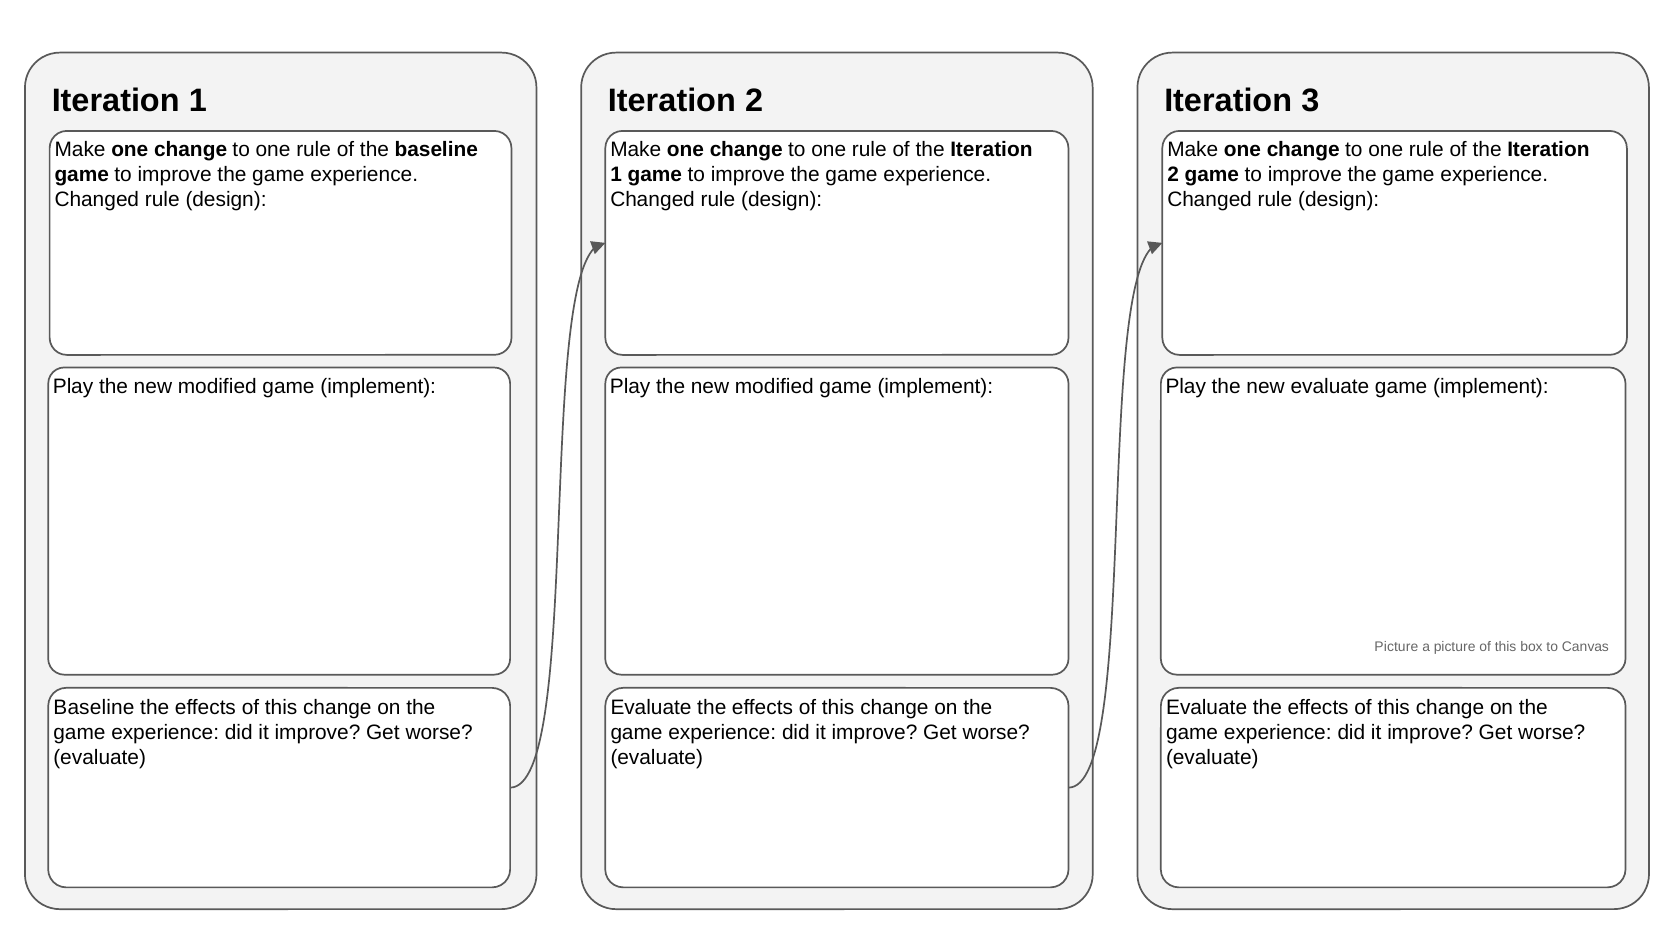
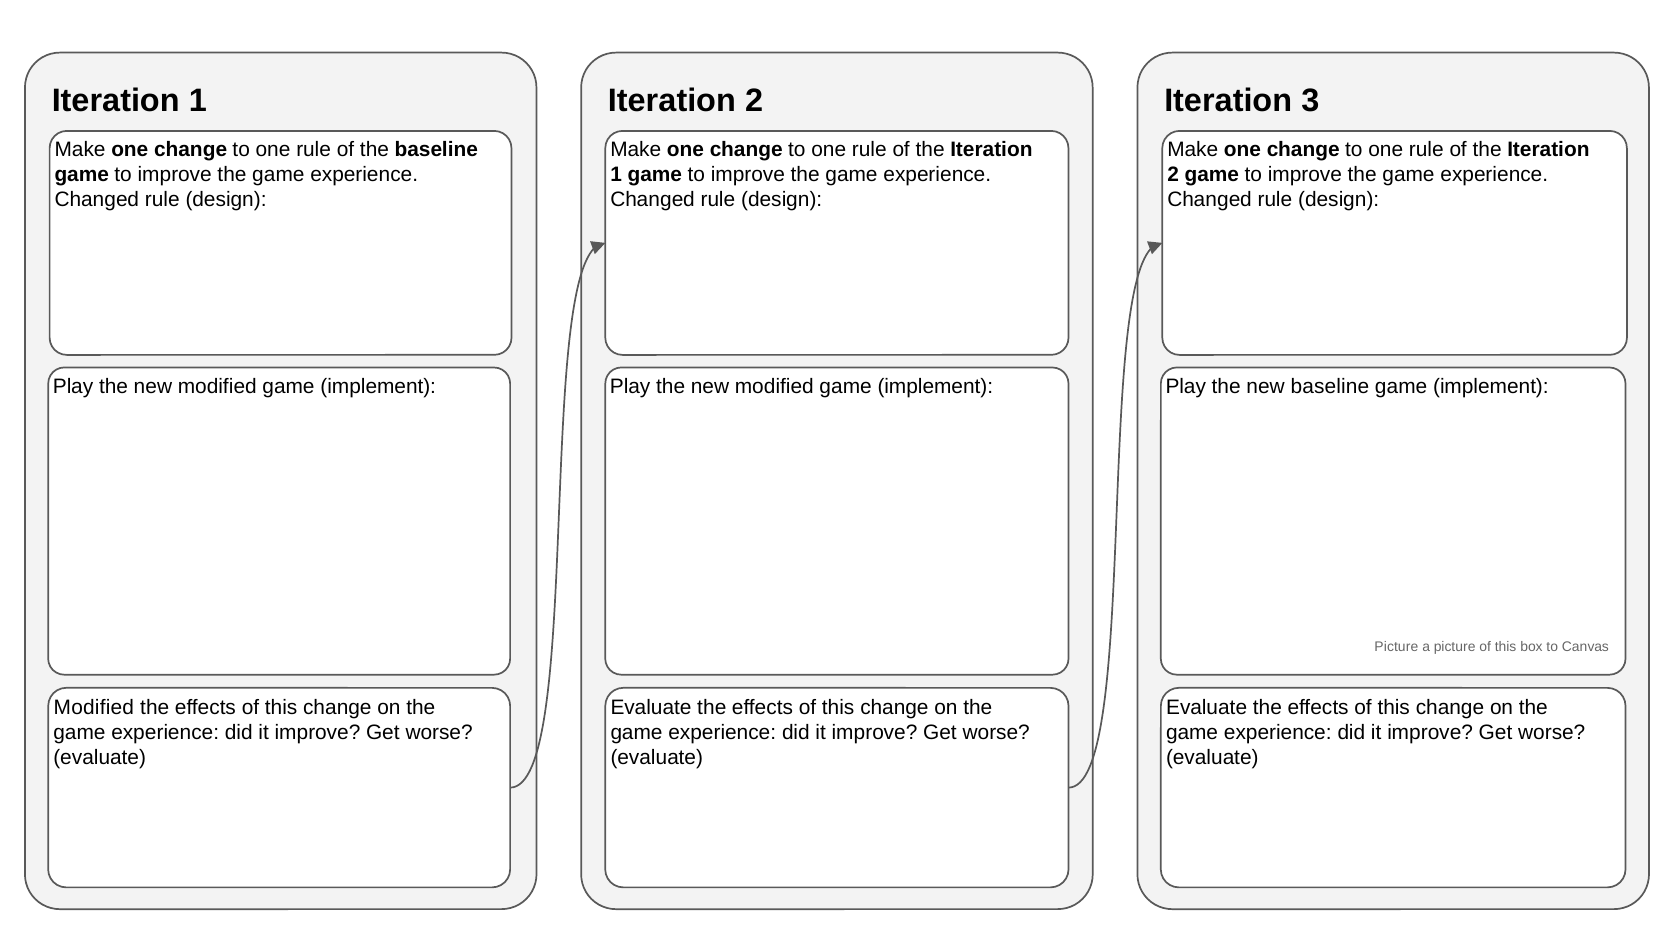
new evaluate: evaluate -> baseline
Baseline at (94, 707): Baseline -> Modified
